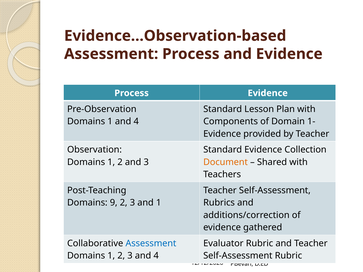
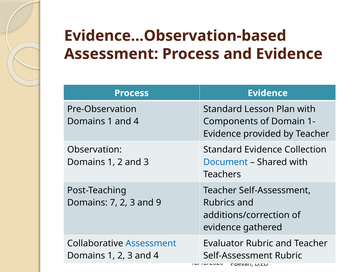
Document colour: orange -> blue
9: 9 -> 7
and 1: 1 -> 9
